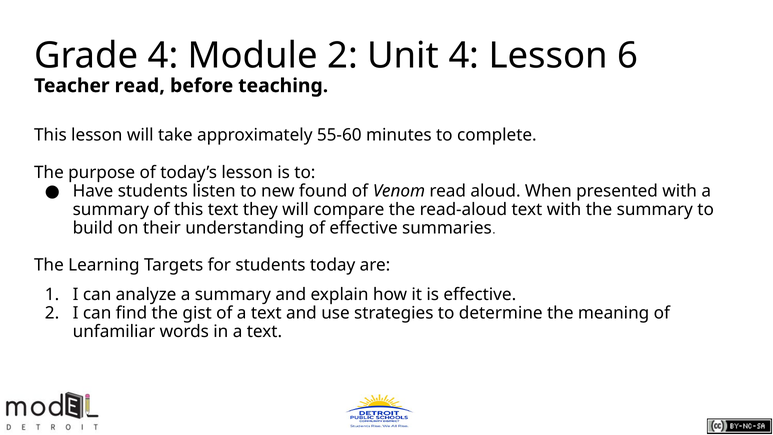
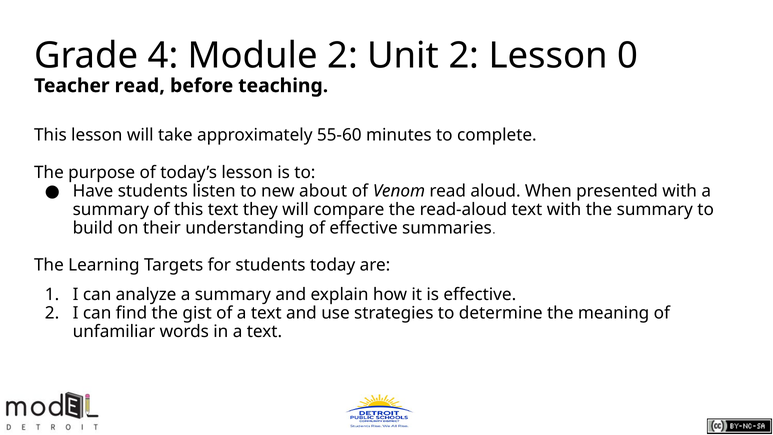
Unit 4: 4 -> 2
6: 6 -> 0
found: found -> about
